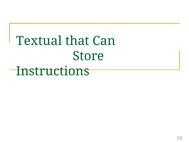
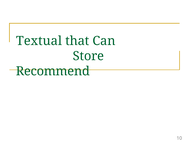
Instructions: Instructions -> Recommend
